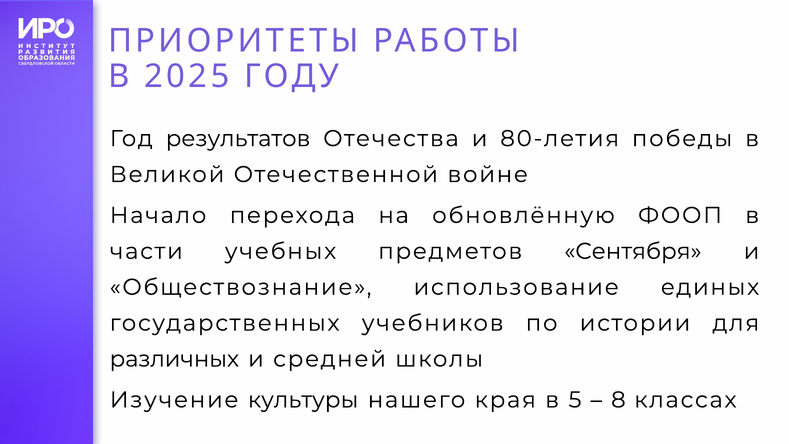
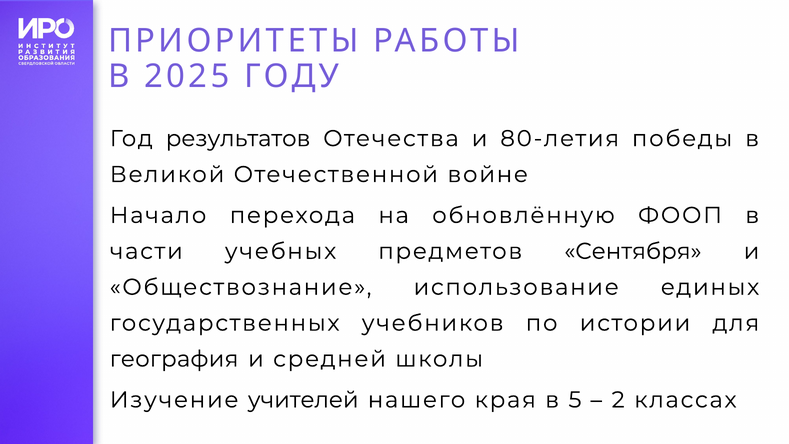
различных: различных -> география
культуры: культуры -> учителей
8: 8 -> 2
